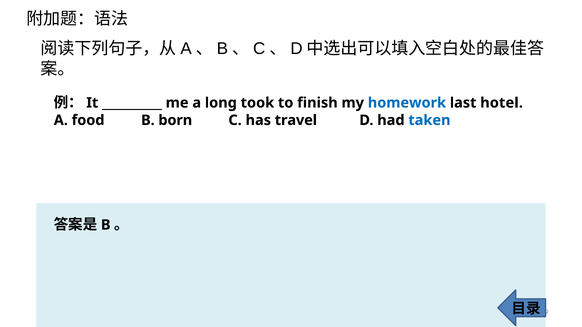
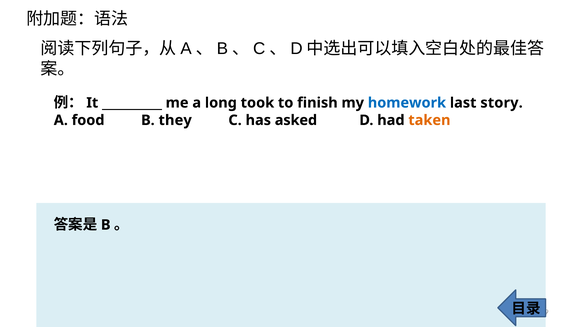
hotel: hotel -> story
born: born -> they
travel: travel -> asked
taken colour: blue -> orange
